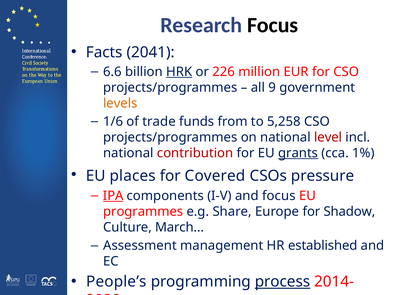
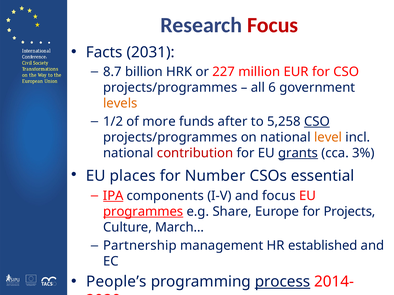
Focus at (273, 25) colour: black -> red
2041: 2041 -> 2031
6.6: 6.6 -> 8.7
HRK underline: present -> none
226: 226 -> 227
9: 9 -> 6
1/6: 1/6 -> 1/2
trade: trade -> more
from: from -> after
CSO at (317, 122) underline: none -> present
level colour: red -> orange
1%: 1% -> 3%
Covered: Covered -> Number
pressure: pressure -> essential
programmes underline: none -> present
Shadow: Shadow -> Projects
Assessment: Assessment -> Partnership
